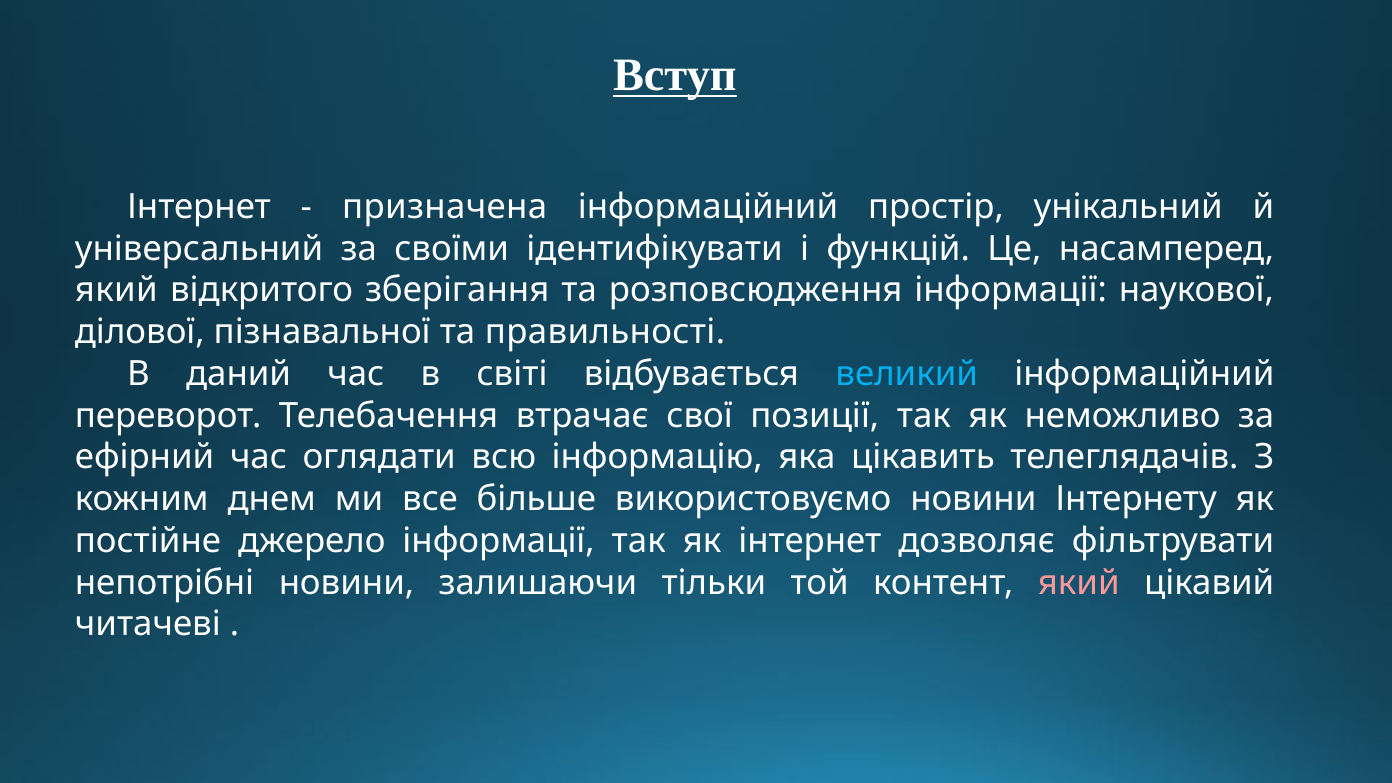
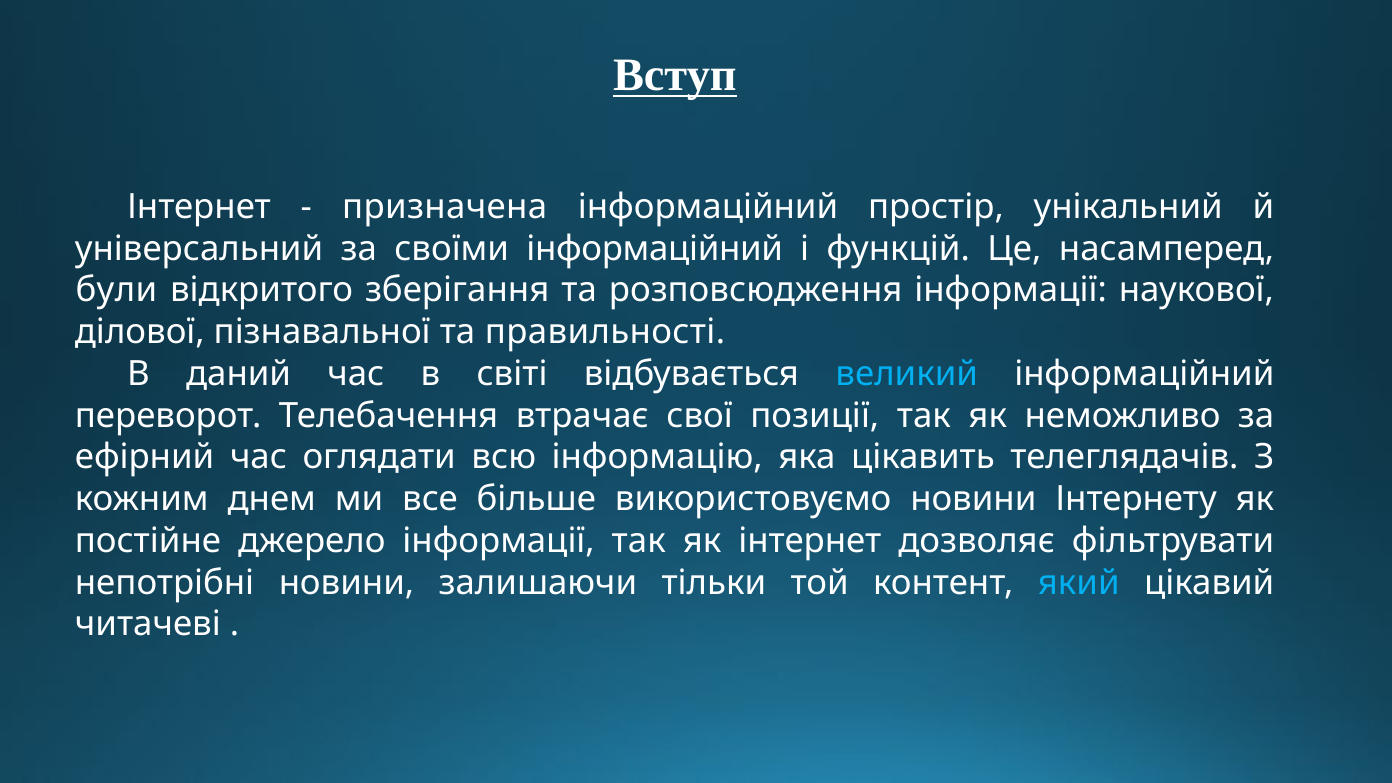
своїми ідентифікувати: ідентифікувати -> інформаційний
який at (116, 290): який -> були
який at (1079, 583) colour: pink -> light blue
